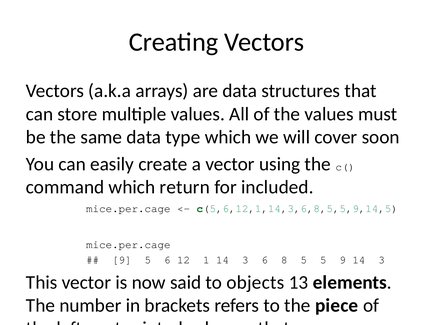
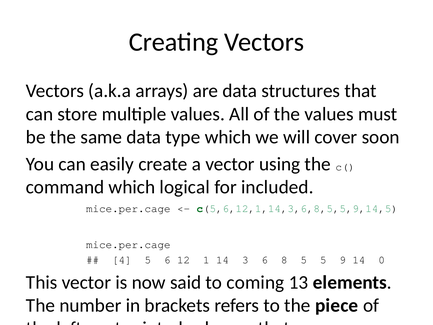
return: return -> logical
9 at (122, 260): 9 -> 4
9 14 3: 3 -> 0
objects: objects -> coming
